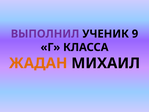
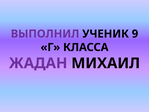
ЖАДАН colour: orange -> purple
